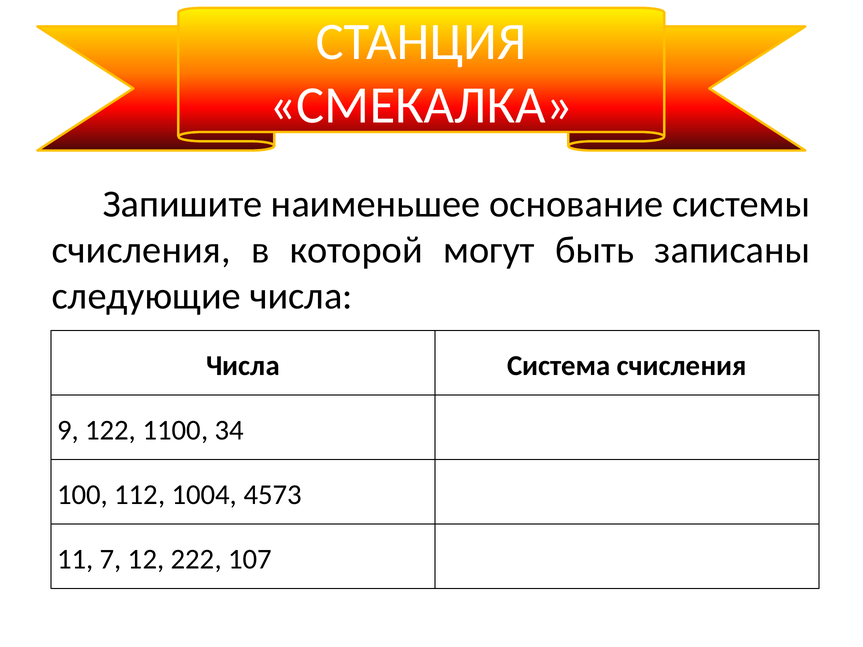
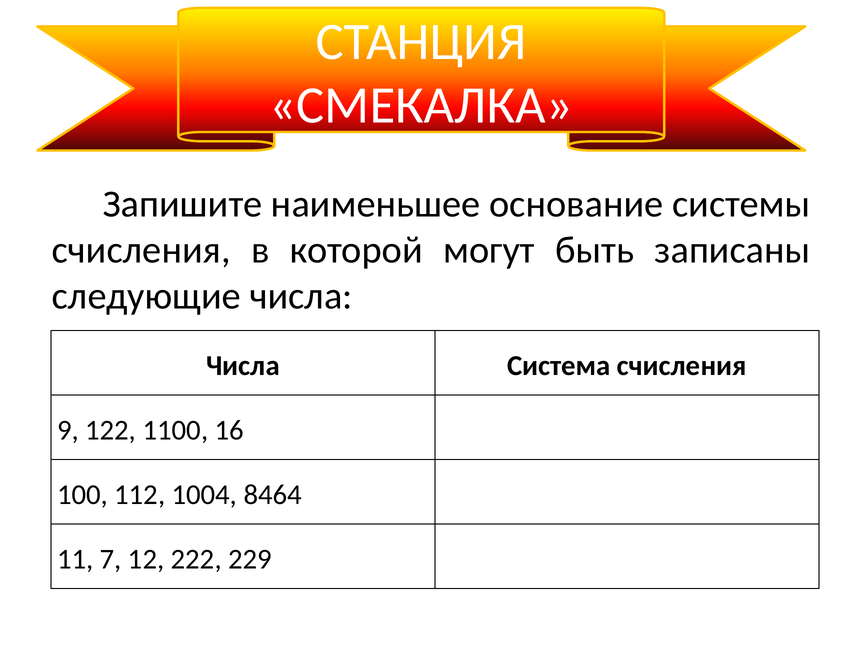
34: 34 -> 16
4573: 4573 -> 8464
107: 107 -> 229
